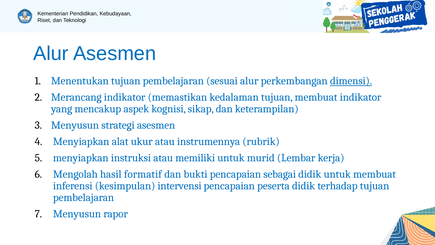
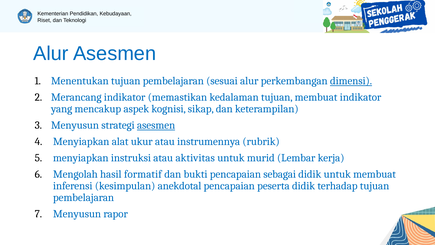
asesmen at (156, 125) underline: none -> present
memiliki: memiliki -> aktivitas
intervensi: intervensi -> anekdotal
